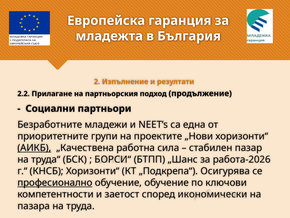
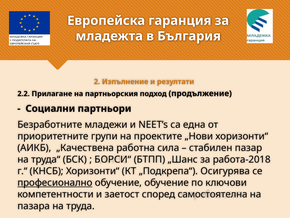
АИКБ underline: present -> none
работа-2026: работа-2026 -> работа-2018
икономически: икономически -> самостоятелна
